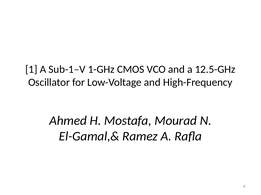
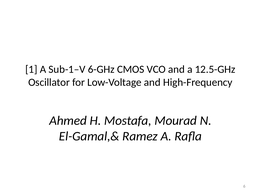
1-GHz: 1-GHz -> 6-GHz
